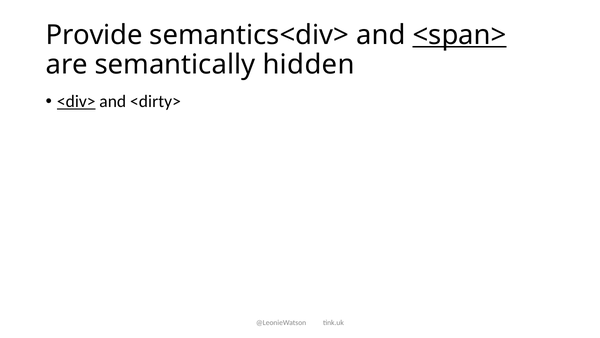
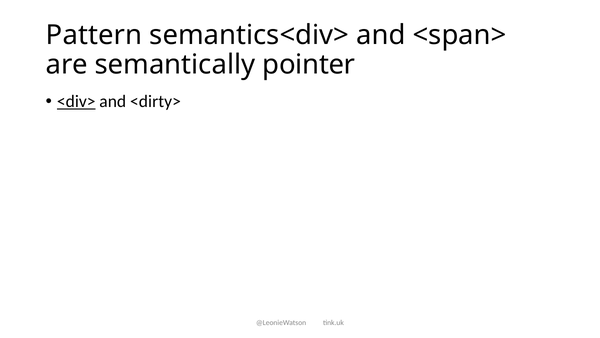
Provide: Provide -> Pattern
<span> underline: present -> none
hidden: hidden -> pointer
